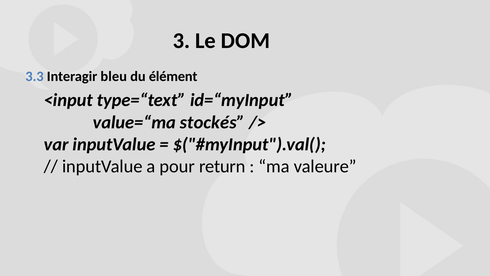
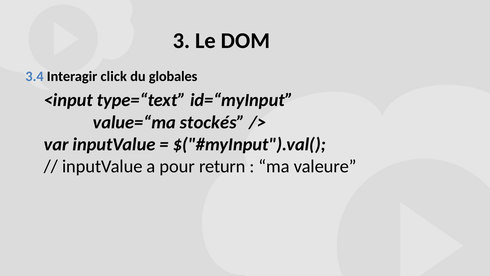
3.3: 3.3 -> 3.4
bleu: bleu -> click
élément: élément -> globales
